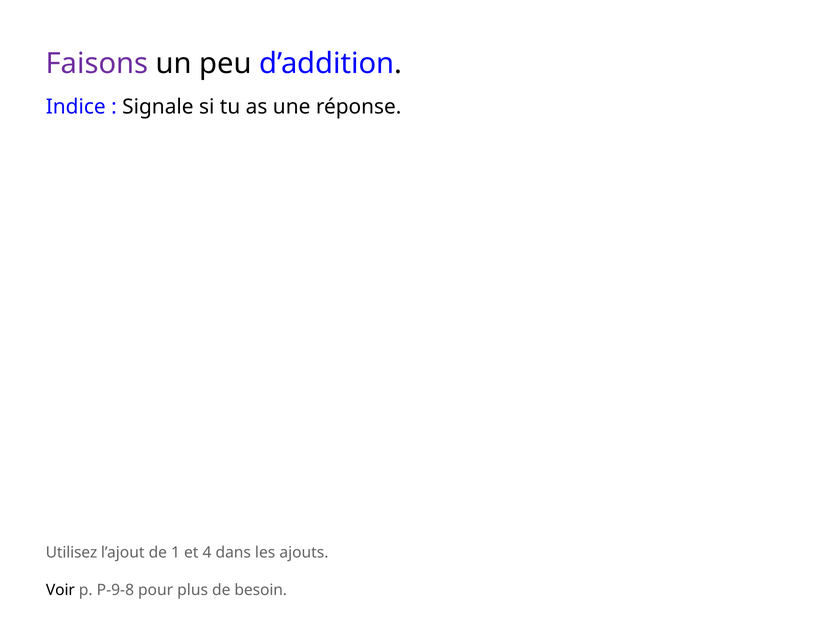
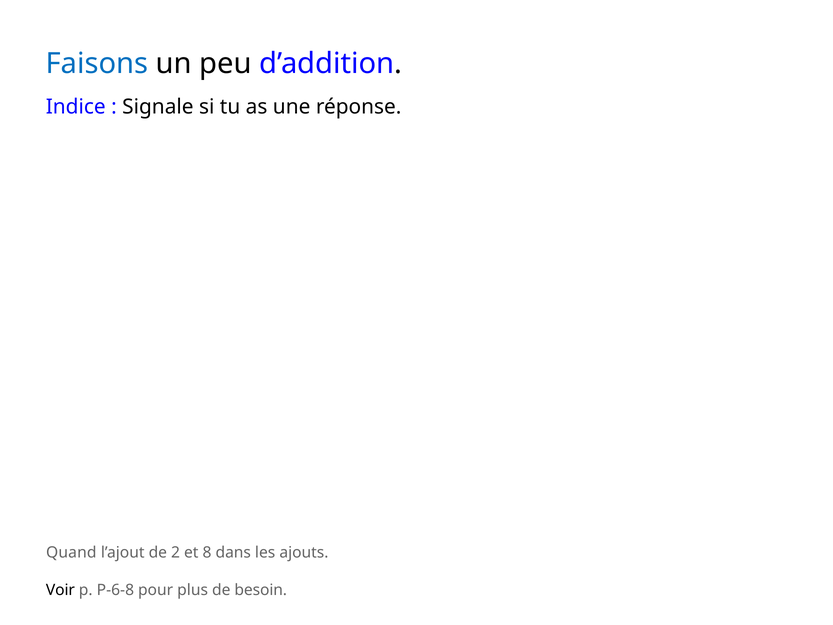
Faisons colour: purple -> blue
Utilisez: Utilisez -> Quand
1: 1 -> 2
4: 4 -> 8
P-9-8: P-9-8 -> P-6-8
